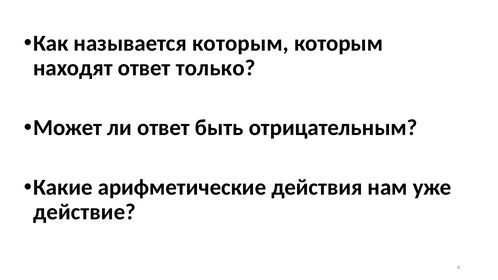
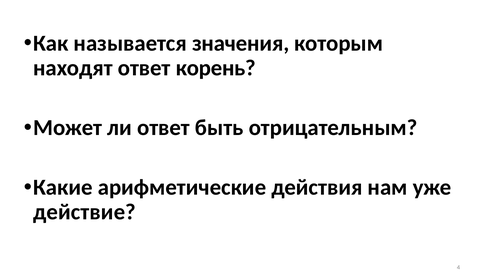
называется которым: которым -> значения
только: только -> корень
